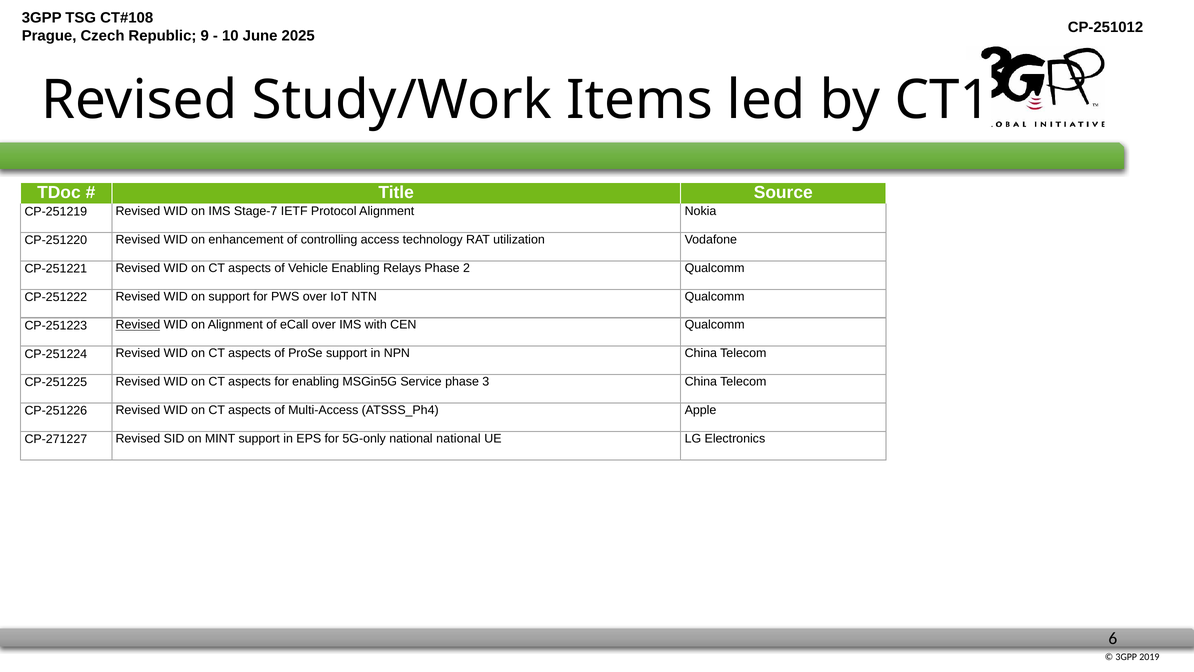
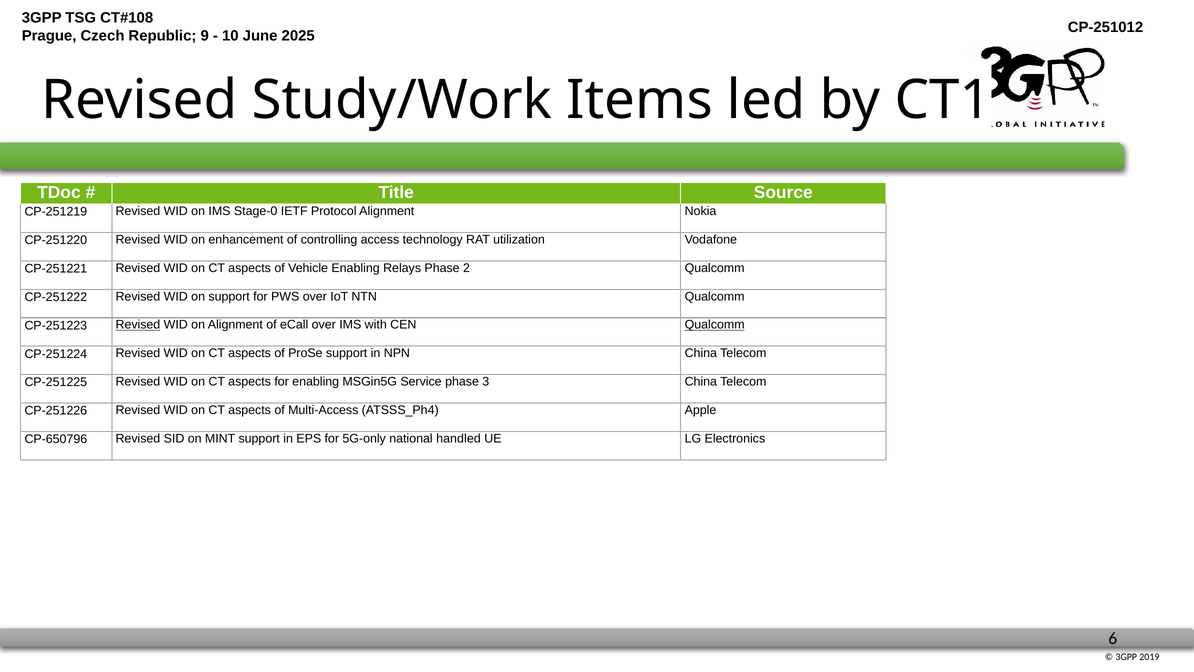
Stage-7: Stage-7 -> Stage-0
Qualcomm at (715, 325) underline: none -> present
CP-271227: CP-271227 -> CP-650796
national national: national -> handled
